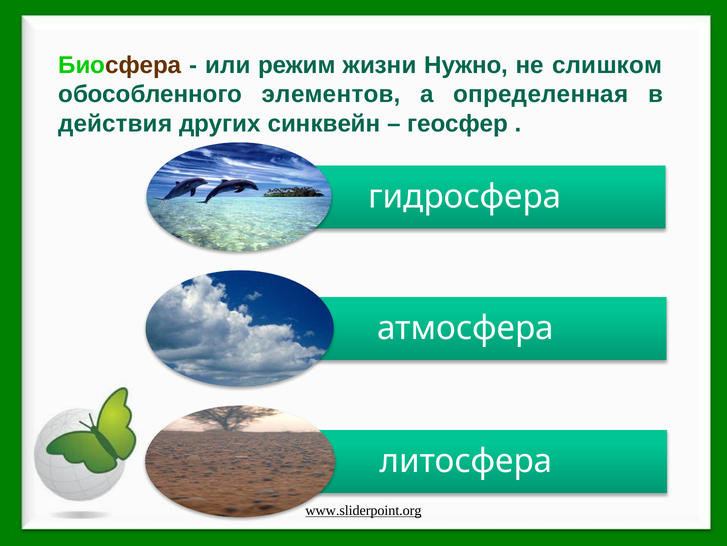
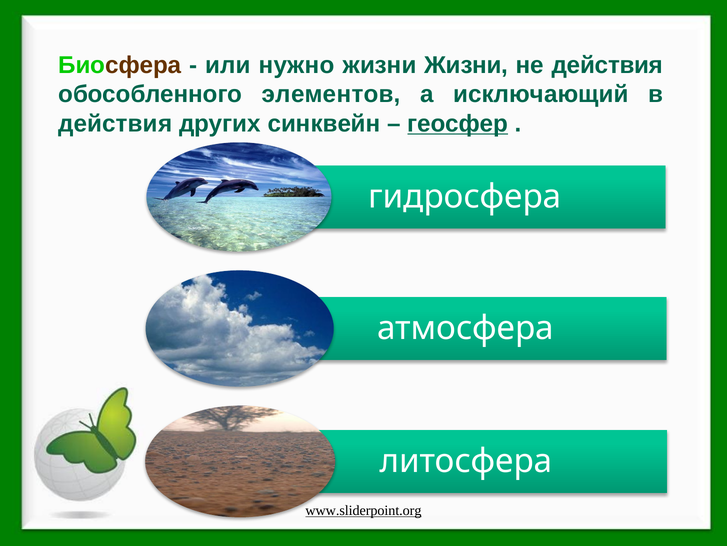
режим: режим -> нужно
жизни Нужно: Нужно -> Жизни
не слишком: слишком -> действия
определенная: определенная -> исключающий
геосфер underline: none -> present
